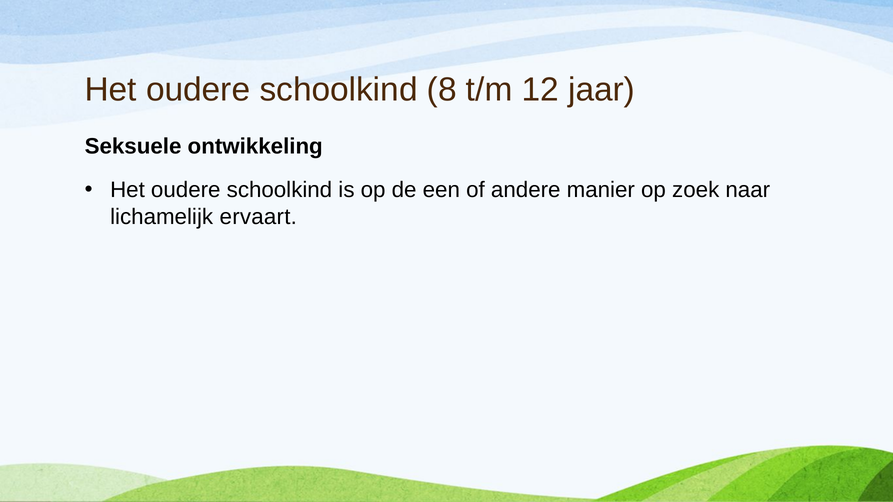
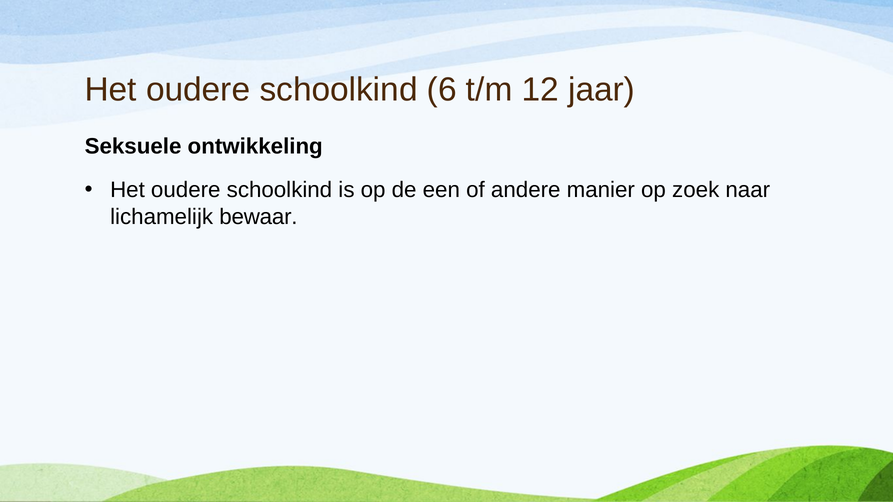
8: 8 -> 6
ervaart: ervaart -> bewaar
